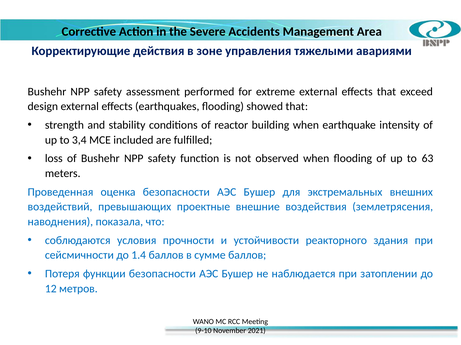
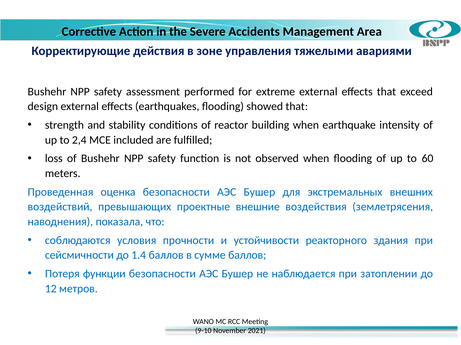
3,4: 3,4 -> 2,4
63: 63 -> 60
